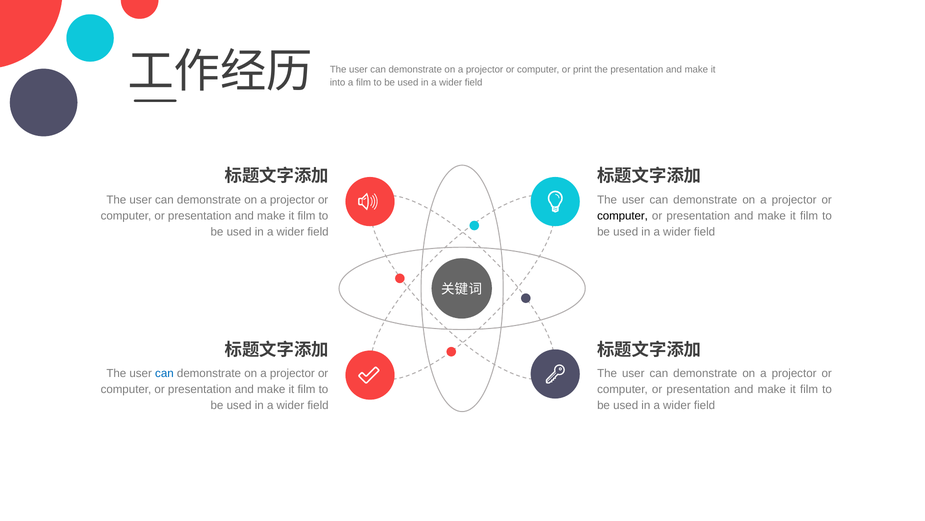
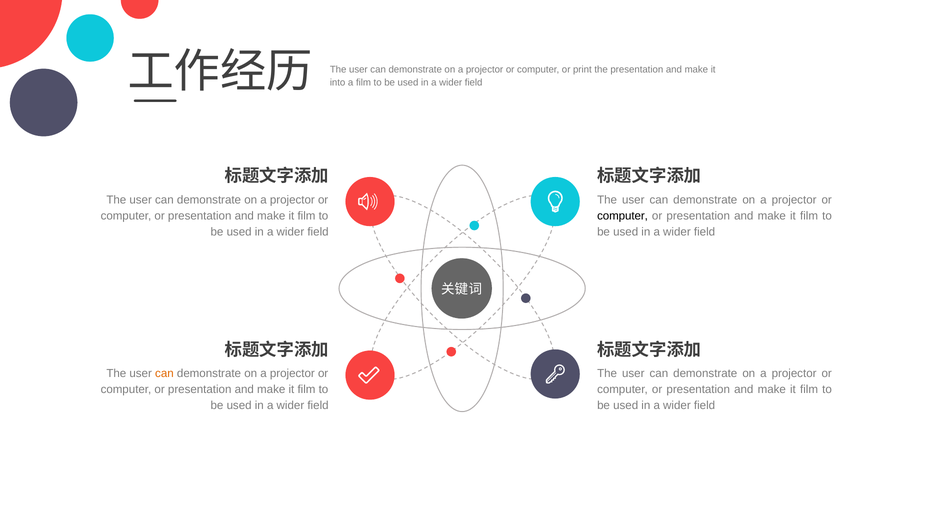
can at (164, 373) colour: blue -> orange
